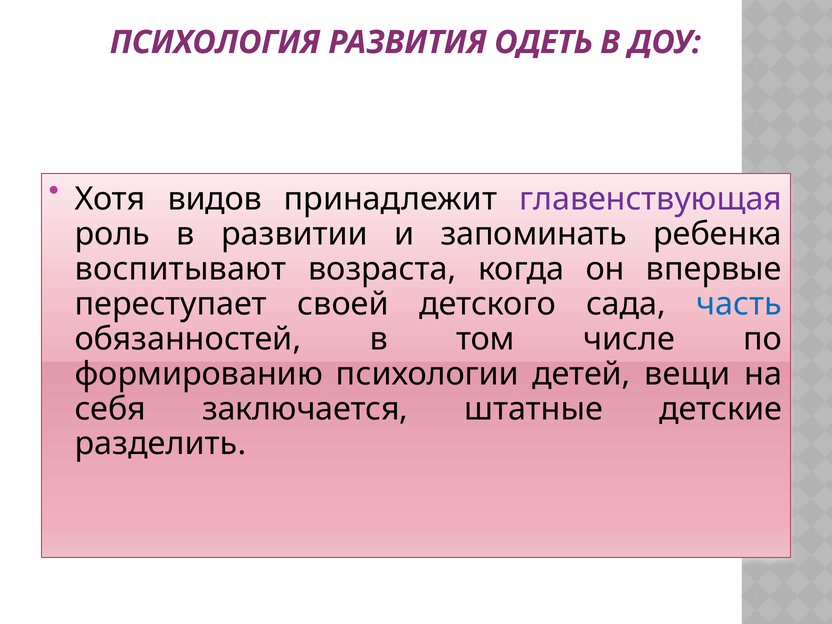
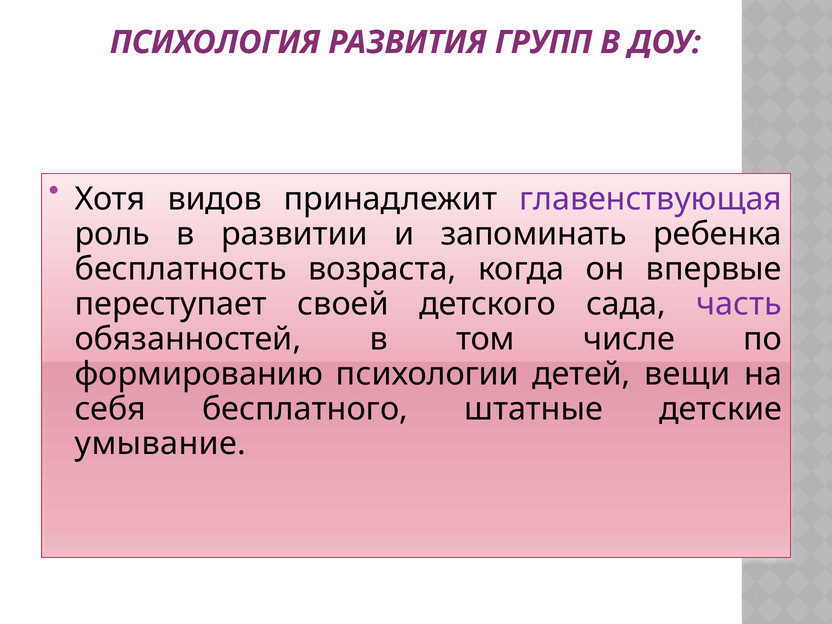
ОДЕТЬ: ОДЕТЬ -> ГРУПП
воспитывают: воспитывают -> бесплатность
часть colour: blue -> purple
заключается: заключается -> бесплатного
разделить: разделить -> умывание
